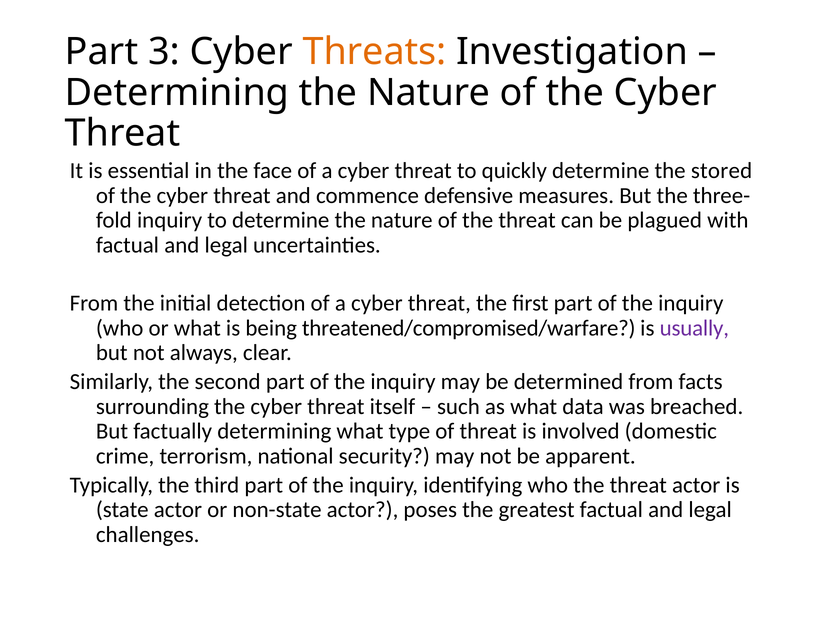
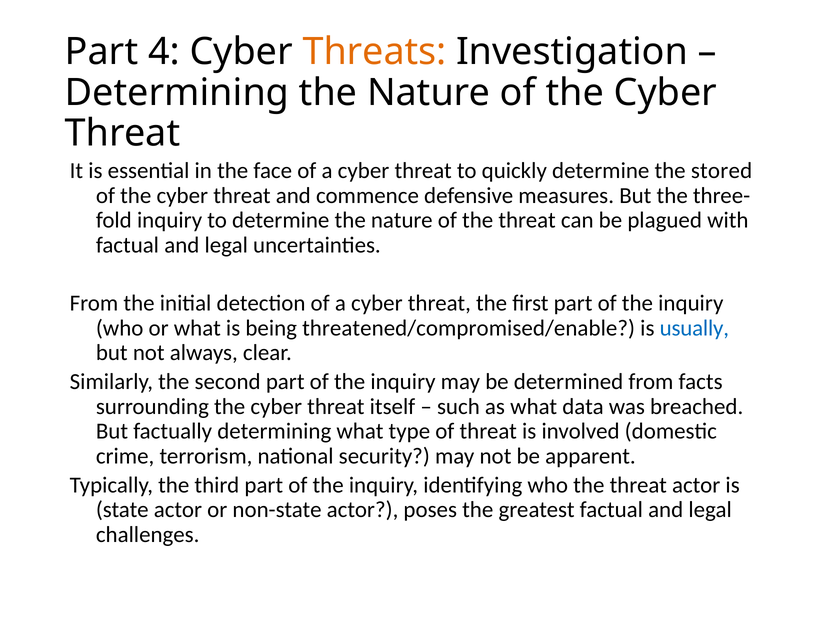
3: 3 -> 4
threatened/compromised/warfare: threatened/compromised/warfare -> threatened/compromised/enable
usually colour: purple -> blue
